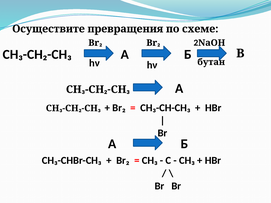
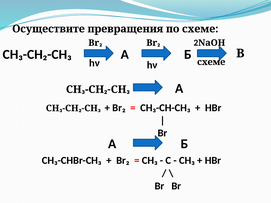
бутан at (211, 62): бутан -> схеме
